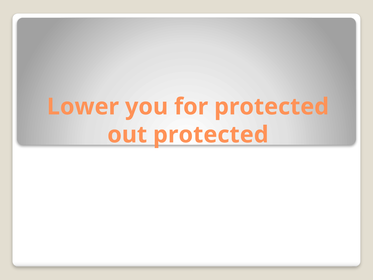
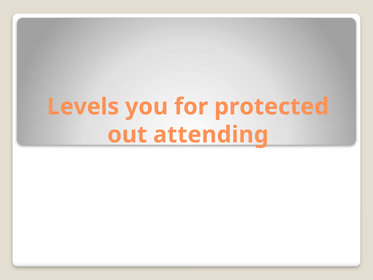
Lower: Lower -> Levels
out protected: protected -> attending
